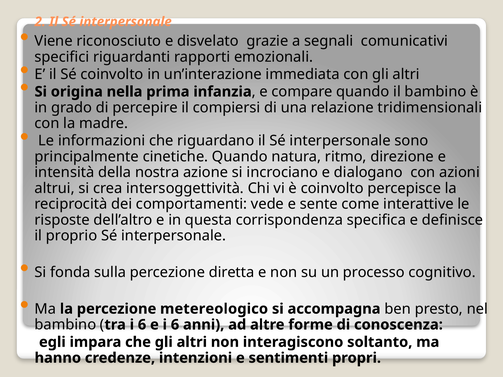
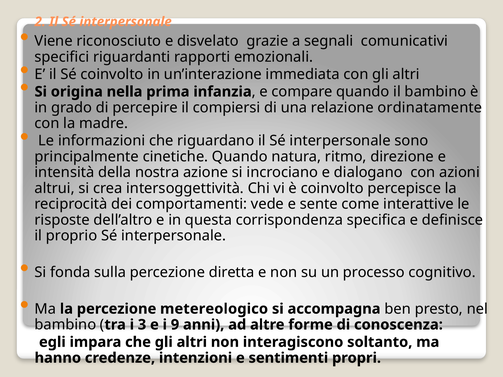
tridimensionali: tridimensionali -> ordinatamente
tra i 6: 6 -> 3
e i 6: 6 -> 9
